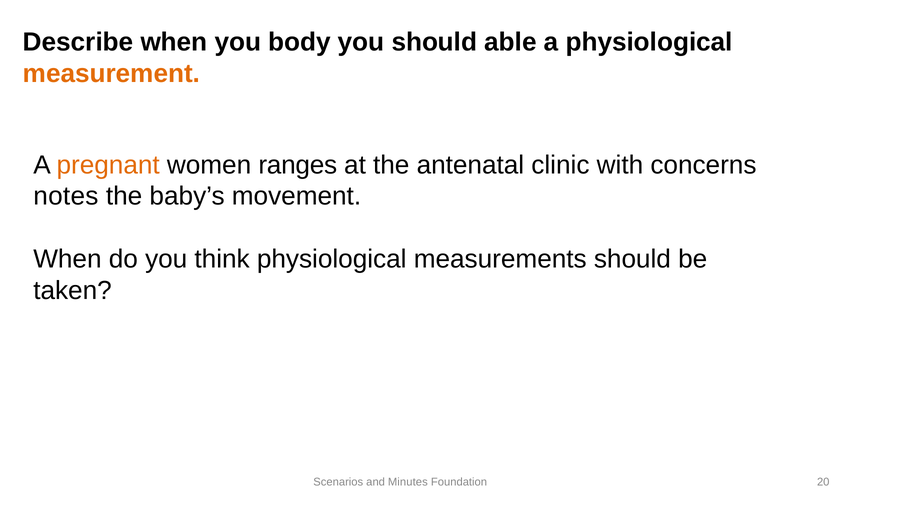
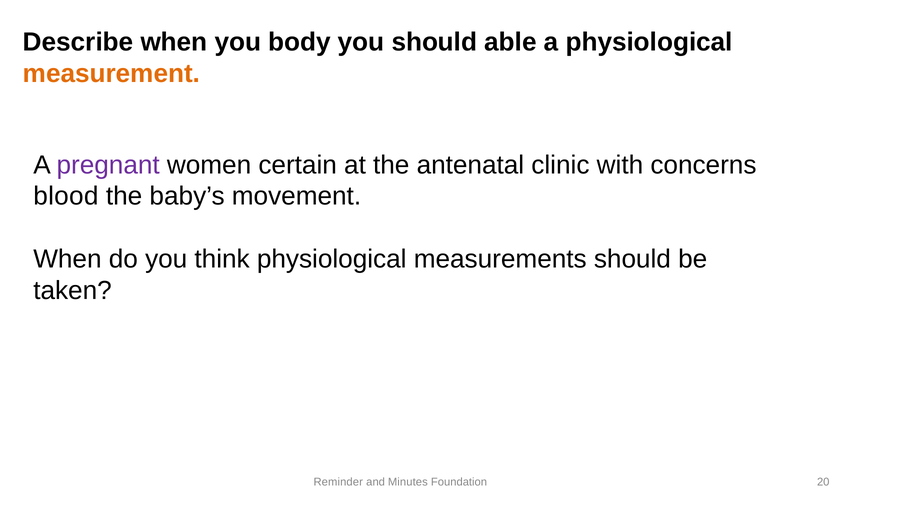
pregnant colour: orange -> purple
ranges: ranges -> certain
notes: notes -> blood
Scenarios: Scenarios -> Reminder
